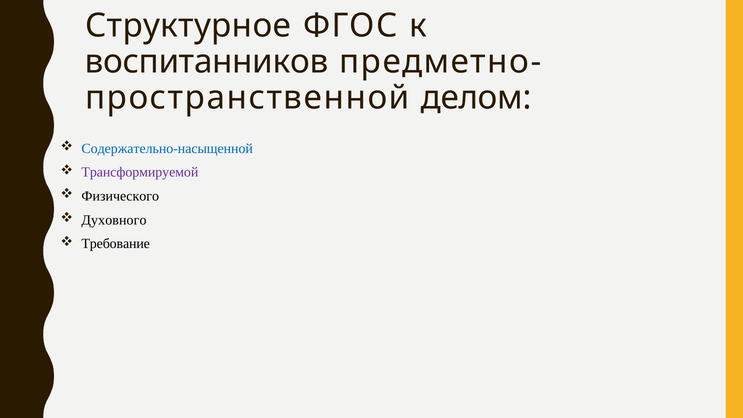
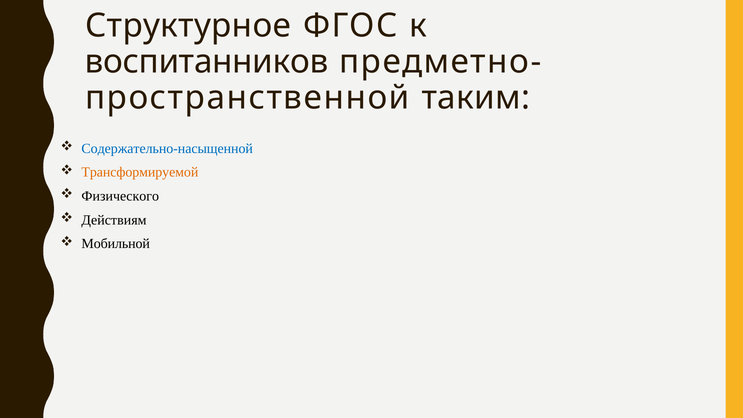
делом: делом -> таким
Трансформируемой colour: purple -> orange
Духовного: Духовного -> Действиям
Требование: Требование -> Мобильной
